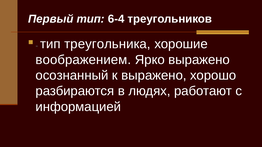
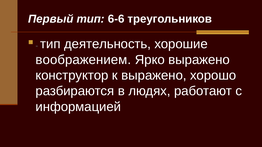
6-4: 6-4 -> 6-6
треугольника: треугольника -> деятельность
осознанный: осознанный -> конструктор
